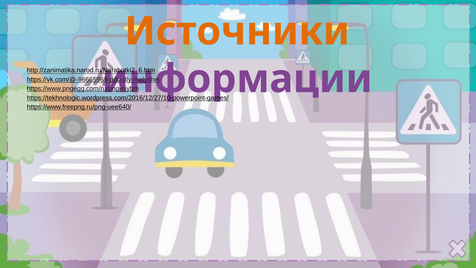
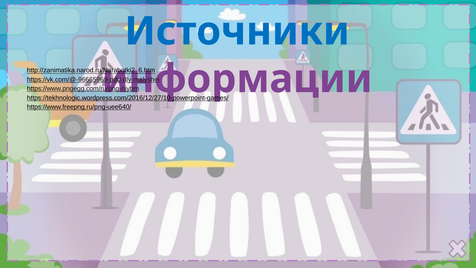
Источники colour: orange -> blue
